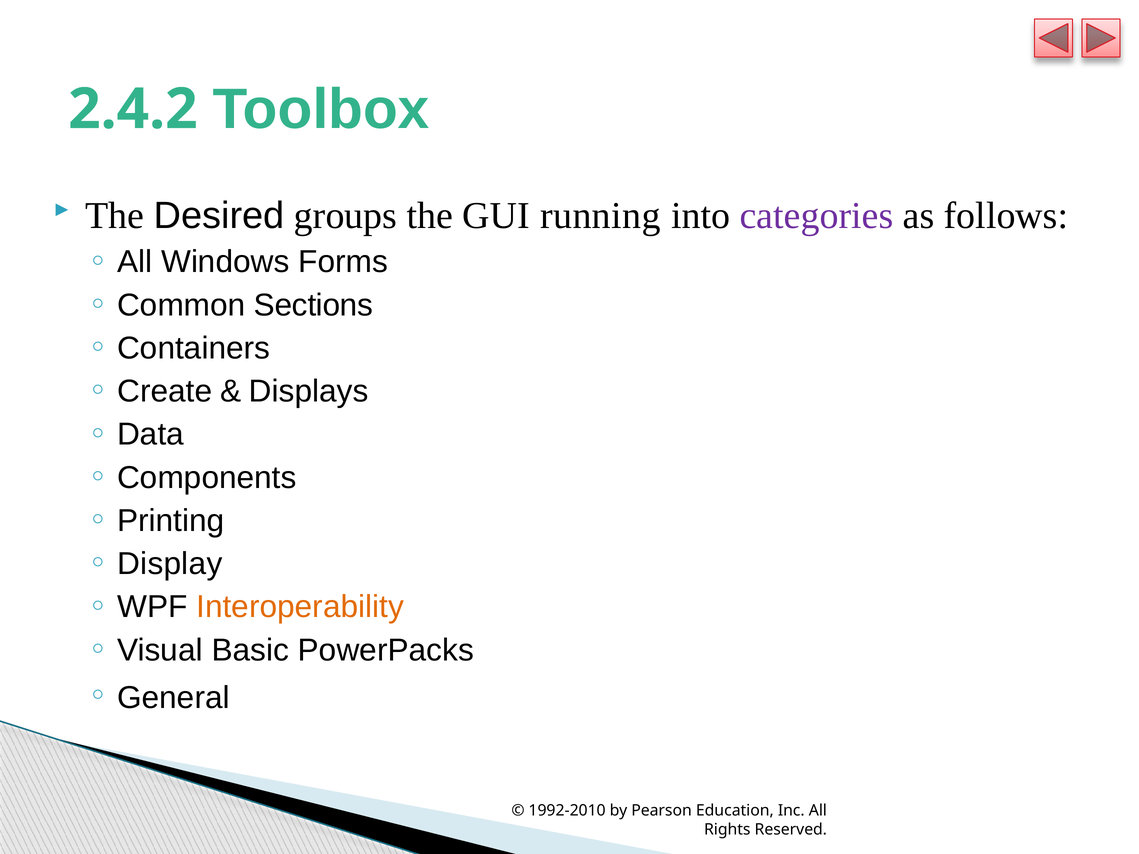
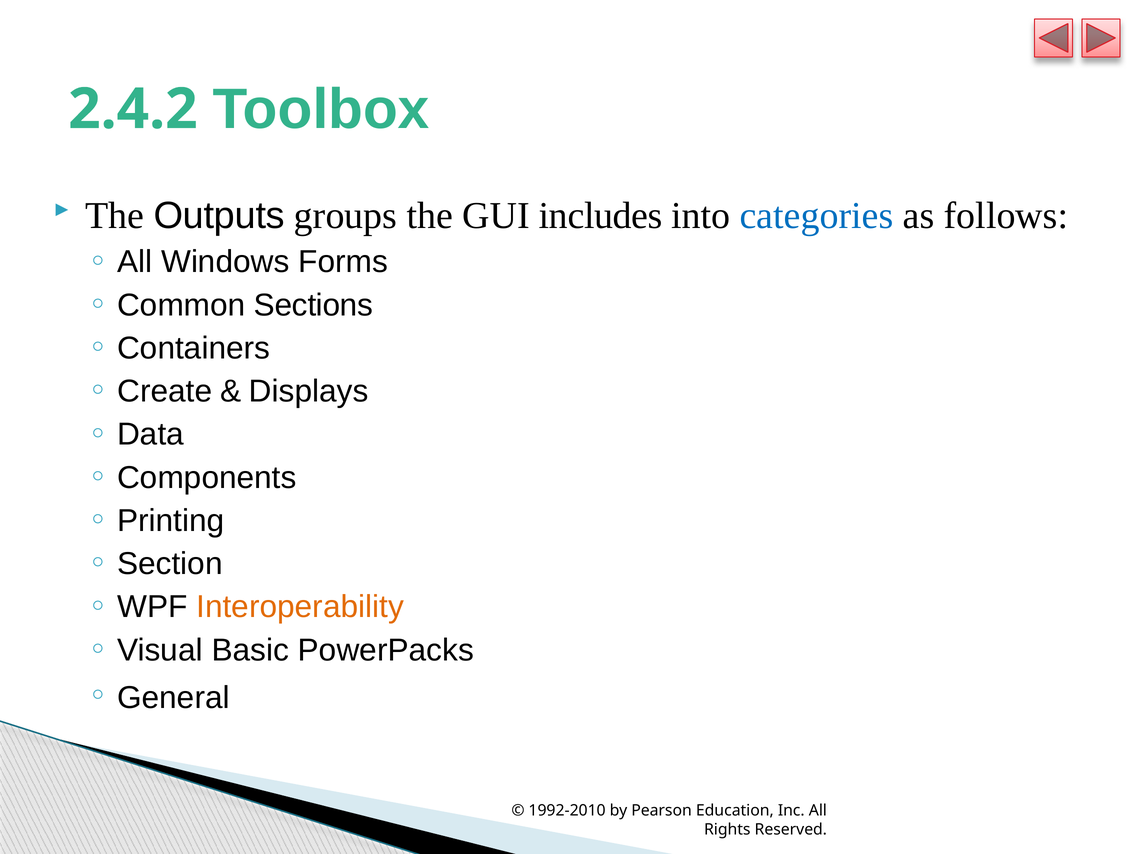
Desired: Desired -> Outputs
running: running -> includes
categories colour: purple -> blue
Display: Display -> Section
